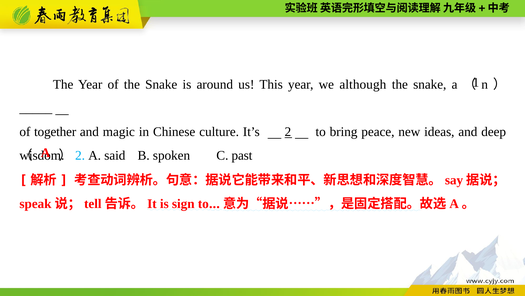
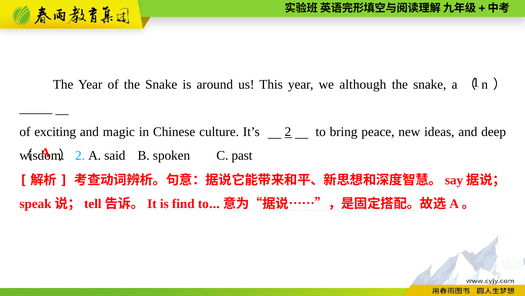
together: together -> exciting
sign: sign -> find
